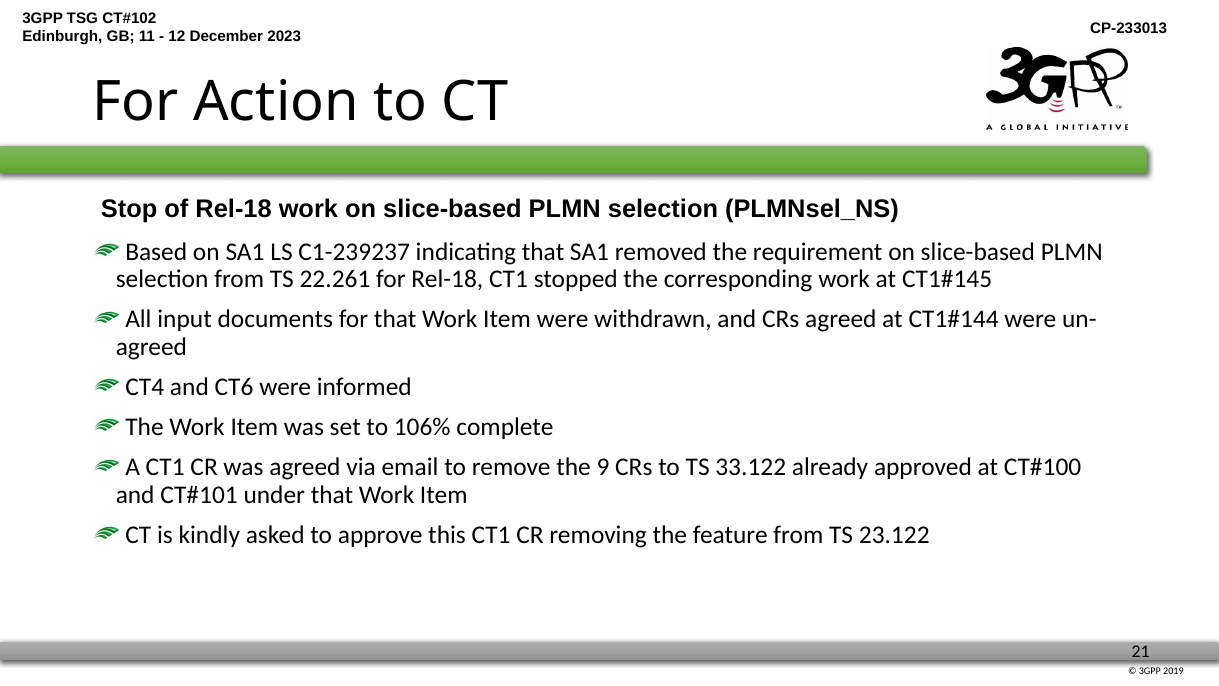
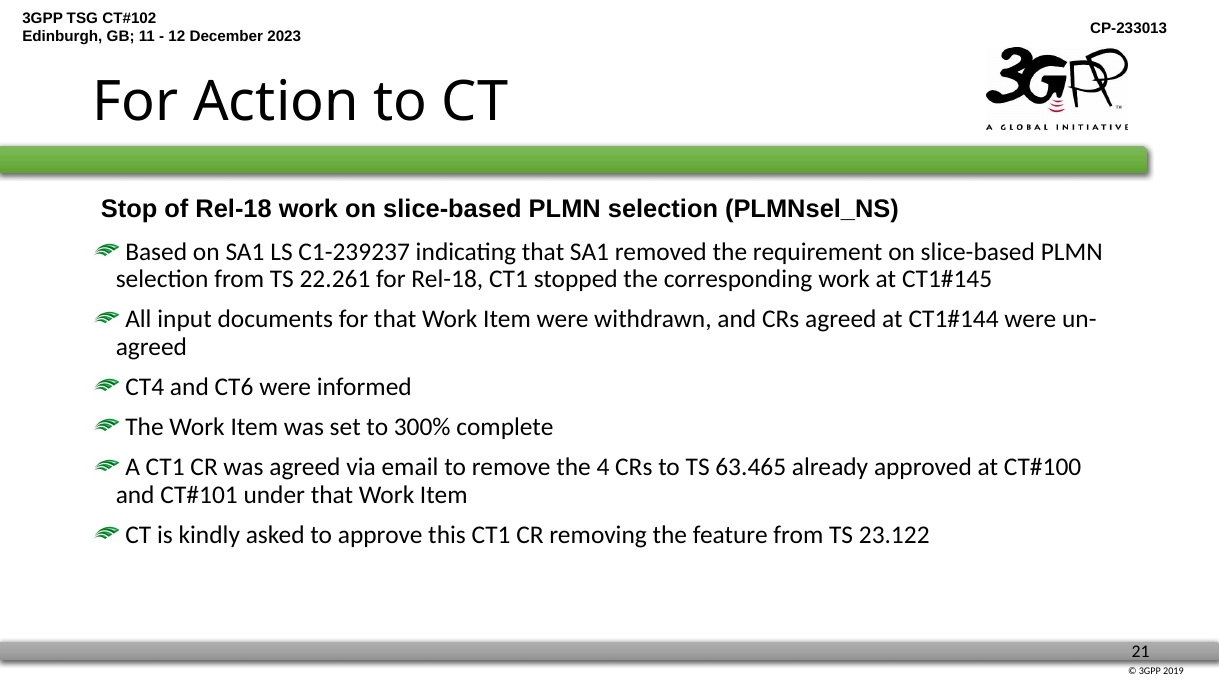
106%: 106% -> 300%
9: 9 -> 4
33.122: 33.122 -> 63.465
